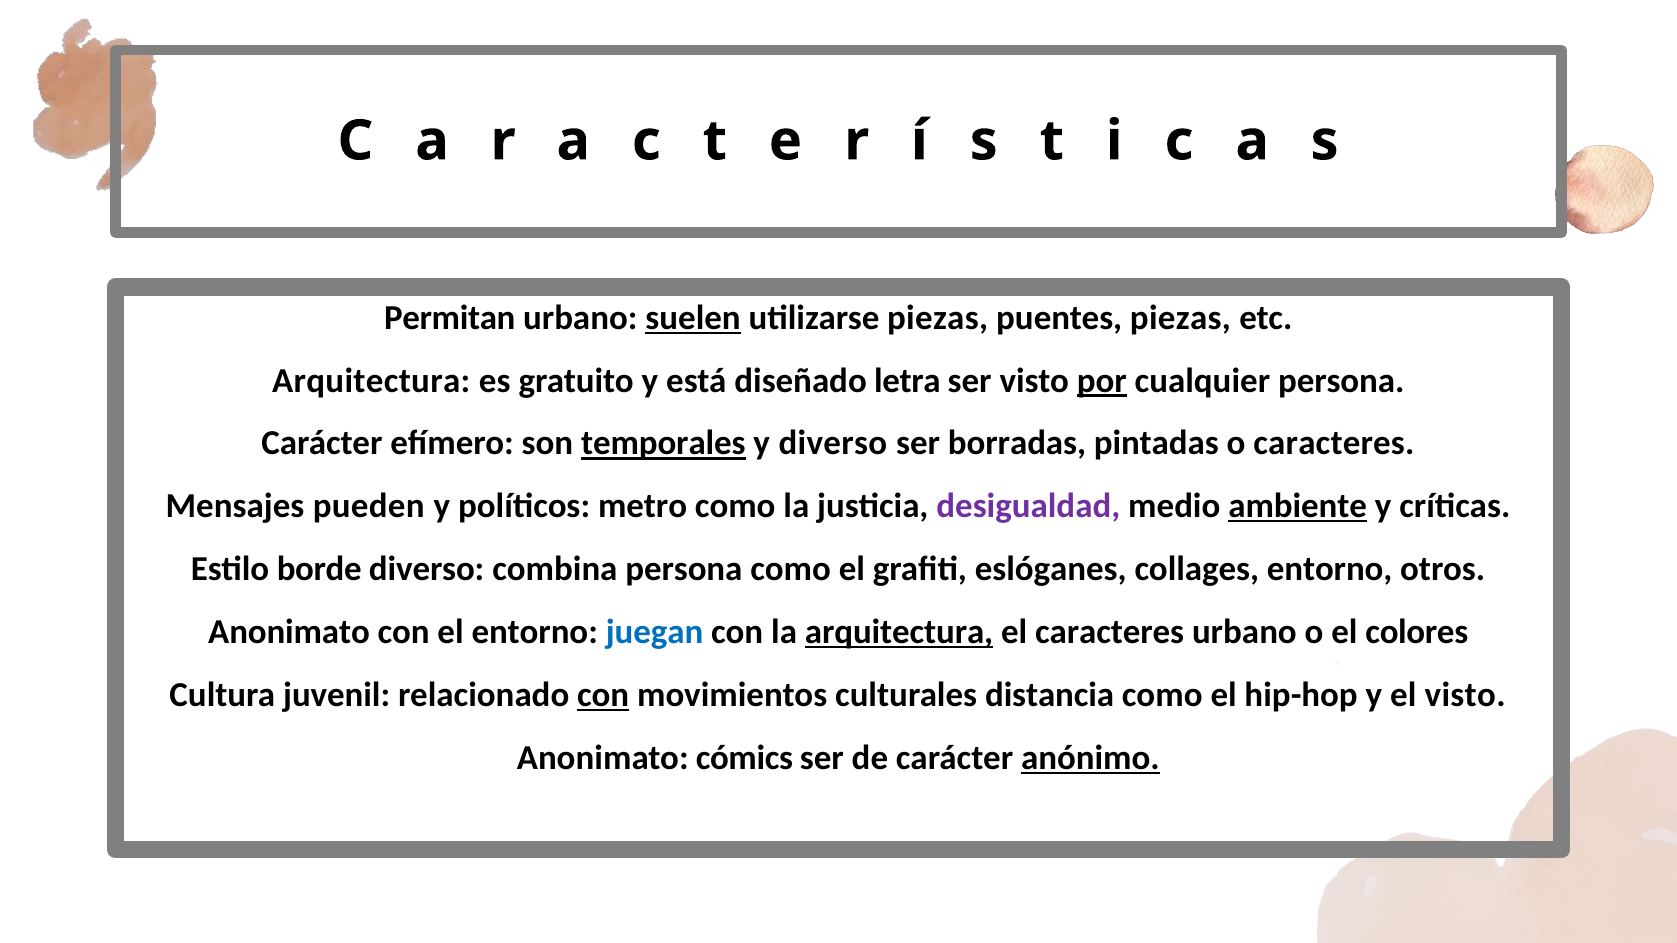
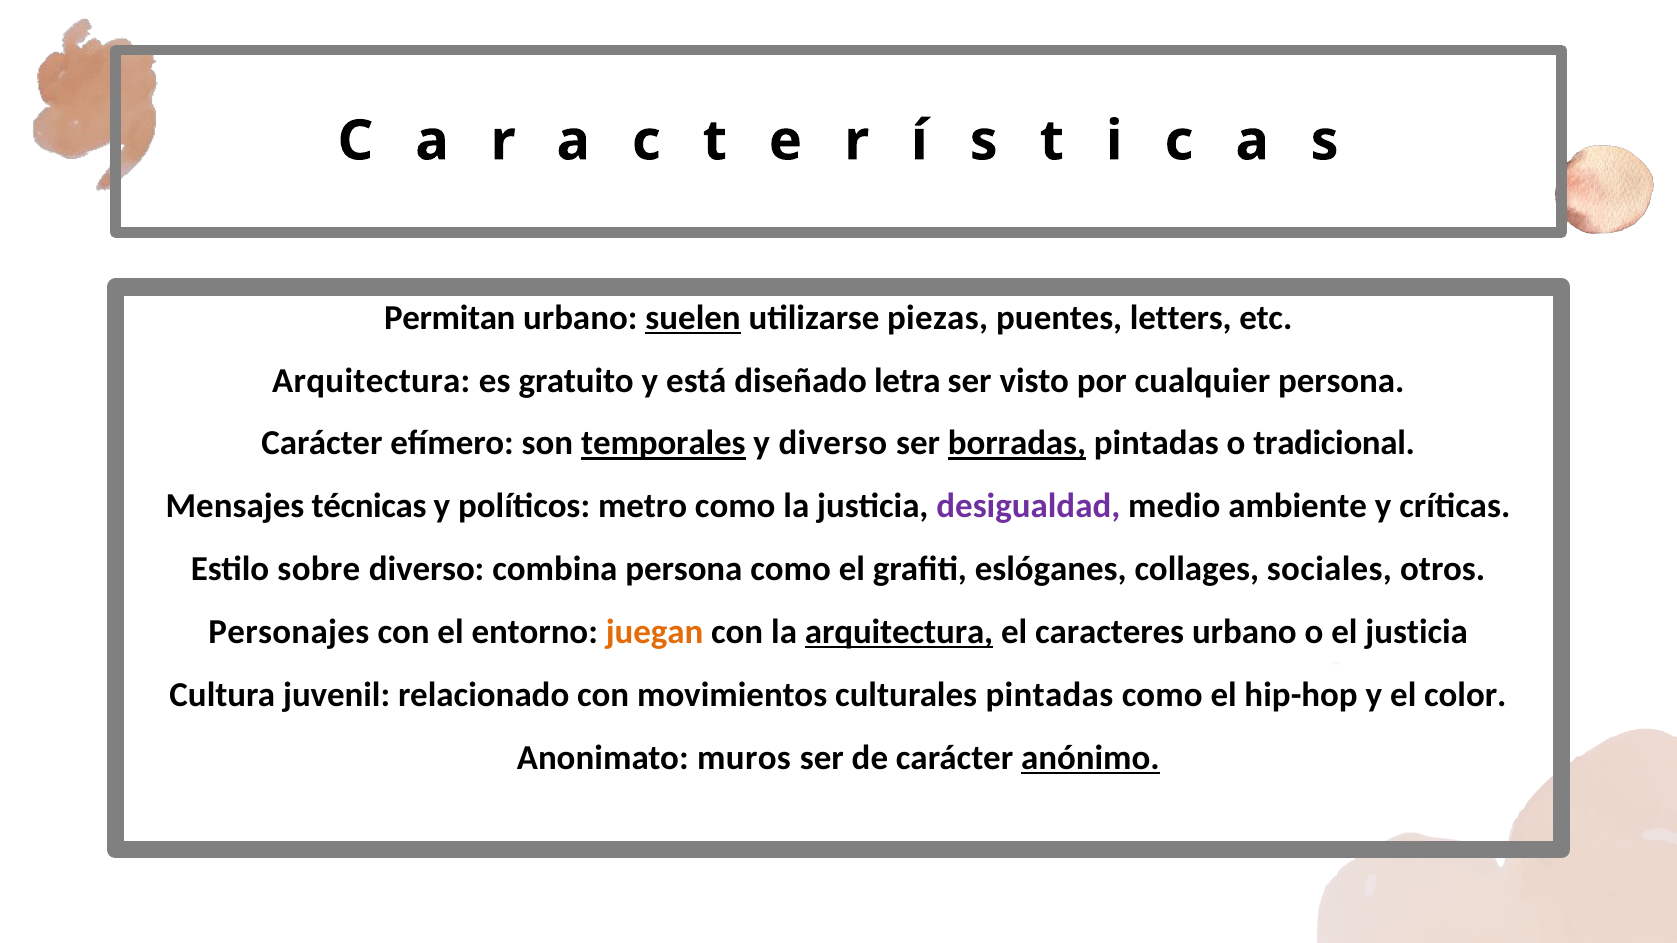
puentes piezas: piezas -> letters
por underline: present -> none
borradas underline: none -> present
o caracteres: caracteres -> tradicional
pueden: pueden -> técnicas
ambiente underline: present -> none
borde: borde -> sobre
collages entorno: entorno -> sociales
Anonimato at (289, 632): Anonimato -> Personajes
juegan colour: blue -> orange
el colores: colores -> justicia
con at (603, 695) underline: present -> none
culturales distancia: distancia -> pintadas
el visto: visto -> color
cómics: cómics -> muros
